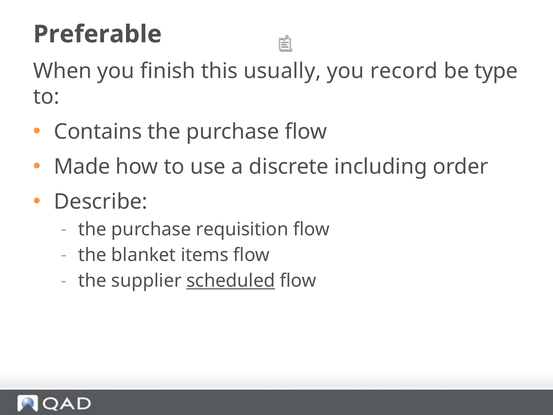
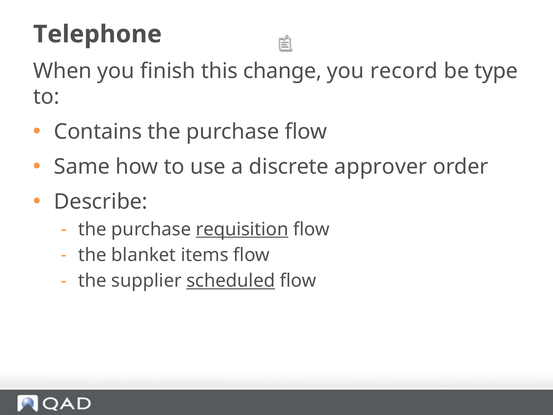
Preferable: Preferable -> Telephone
usually: usually -> change
Made: Made -> Same
including: including -> approver
requisition underline: none -> present
